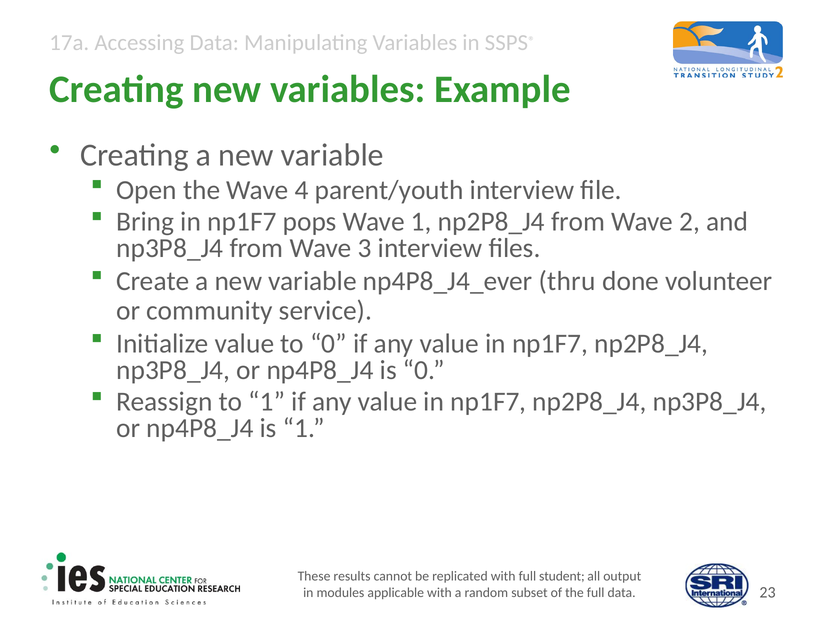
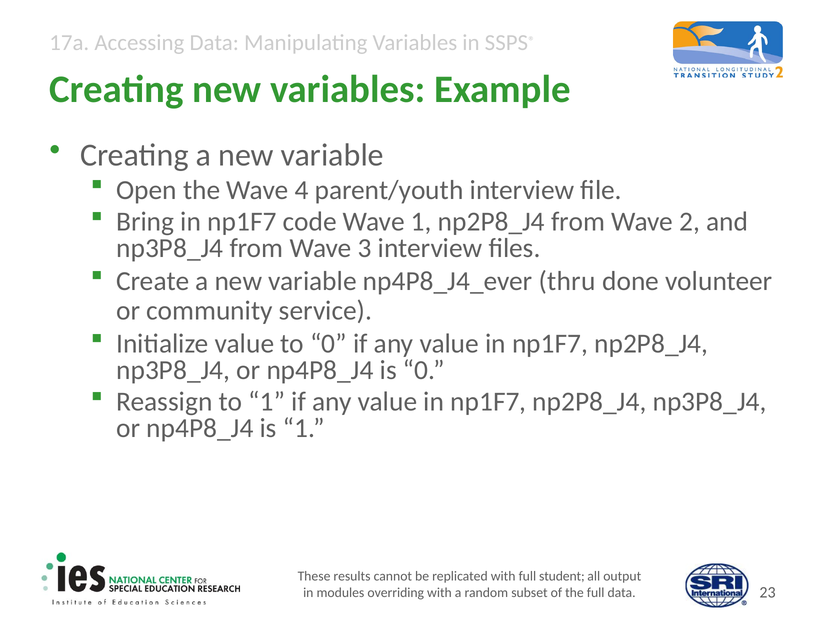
pops: pops -> code
applicable: applicable -> overriding
